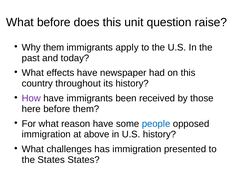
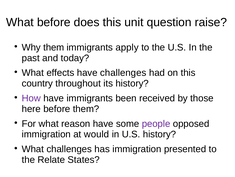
have newspaper: newspaper -> challenges
people colour: blue -> purple
above: above -> would
the States: States -> Relate
